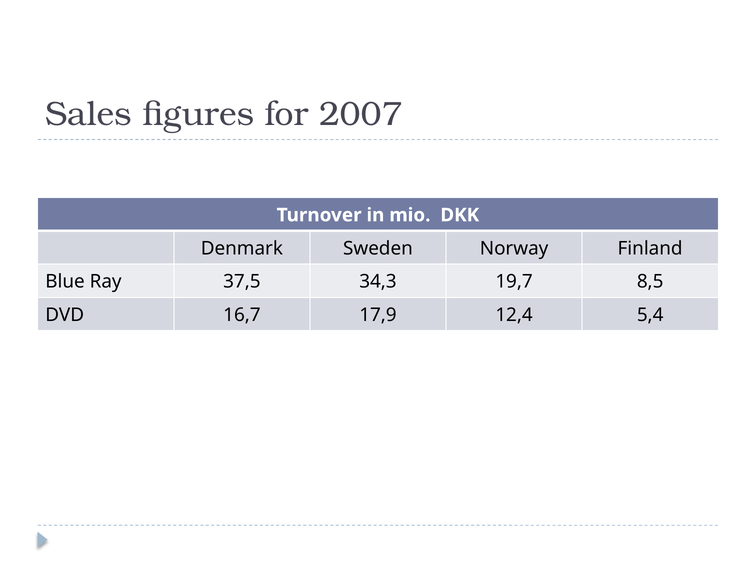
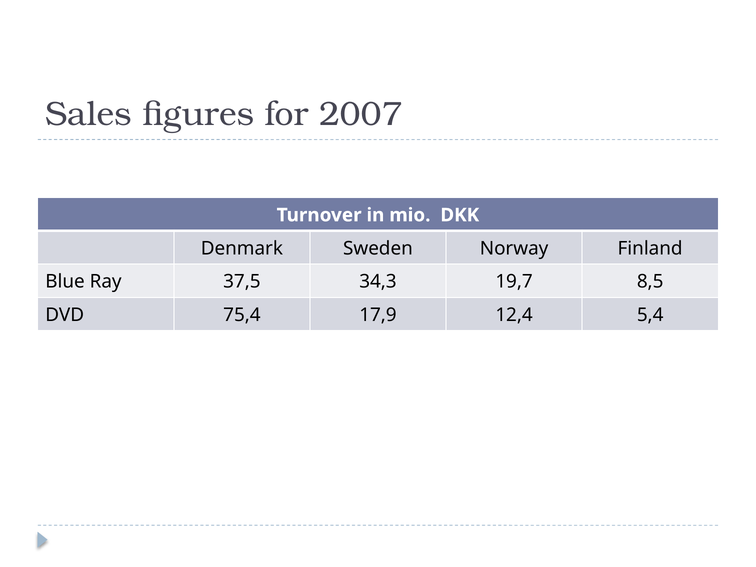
16,7: 16,7 -> 75,4
